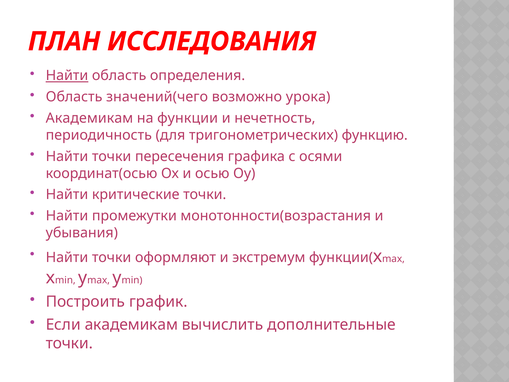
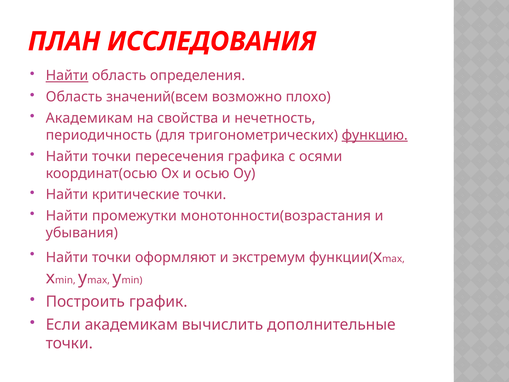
значений(чего: значений(чего -> значений(всем
урока: урока -> плохо
функции: функции -> свойства
функцию underline: none -> present
